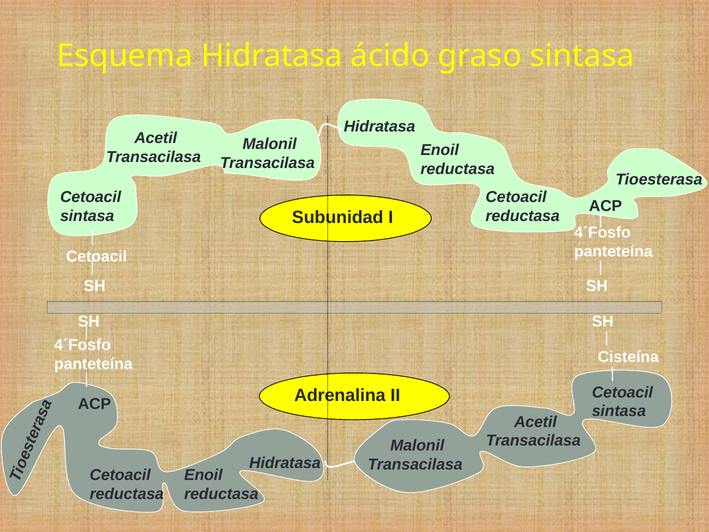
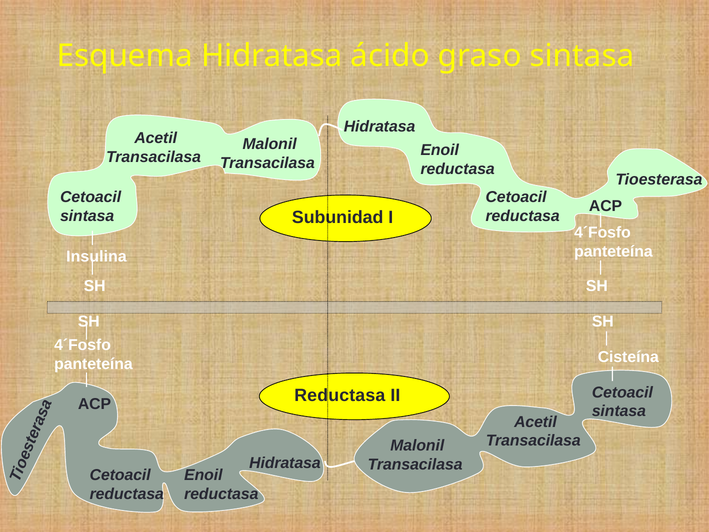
Cetoacil at (97, 256): Cetoacil -> Insulina
Adrenalina at (340, 395): Adrenalina -> Reductasa
